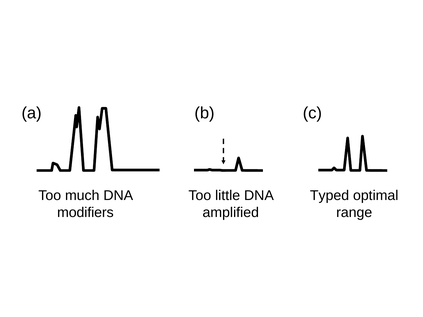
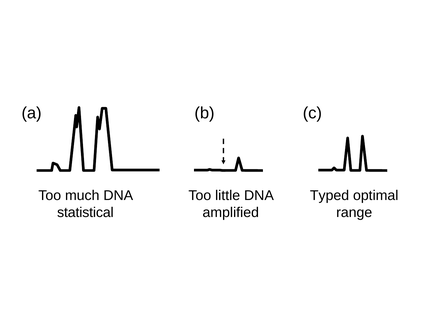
modifiers: modifiers -> statistical
